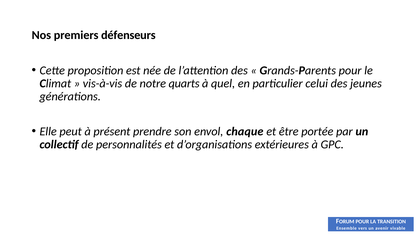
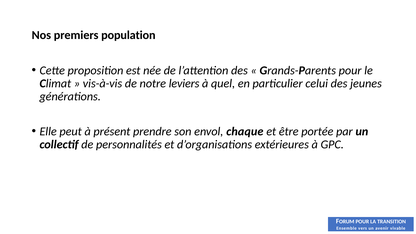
défenseurs: défenseurs -> population
quarts: quarts -> leviers
